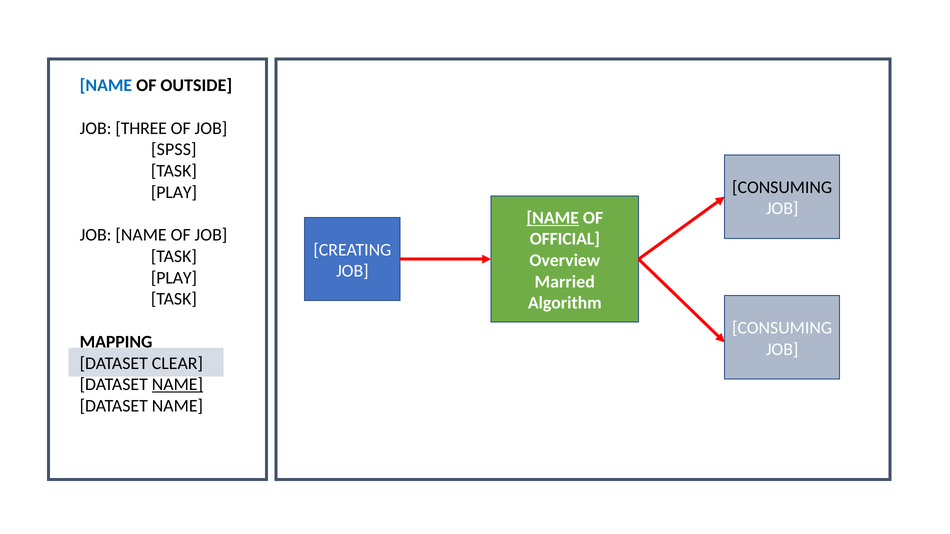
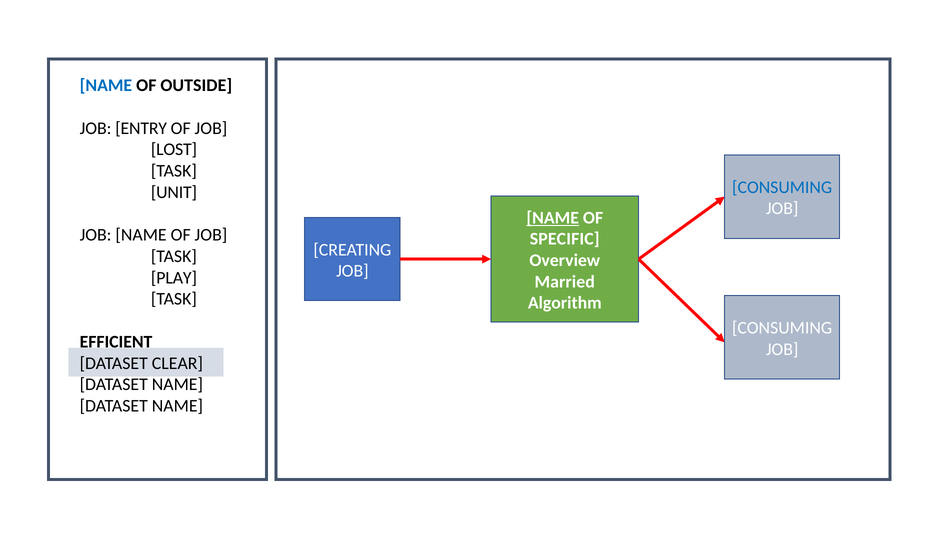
THREE: THREE -> ENTRY
SPSS: SPSS -> LOST
CONSUMING at (782, 187) colour: black -> blue
PLAY at (174, 192): PLAY -> UNIT
OFFICIAL: OFFICIAL -> SPECIFIC
MAPPING: MAPPING -> EFFICIENT
NAME at (177, 385) underline: present -> none
